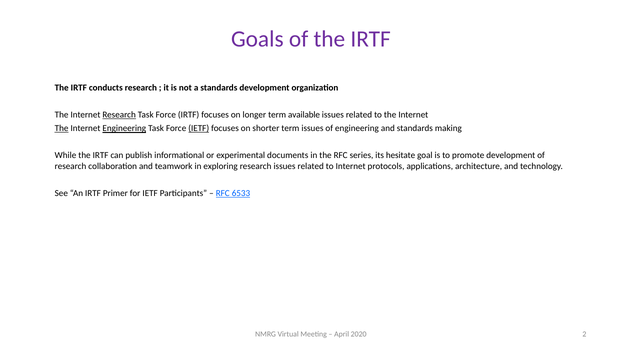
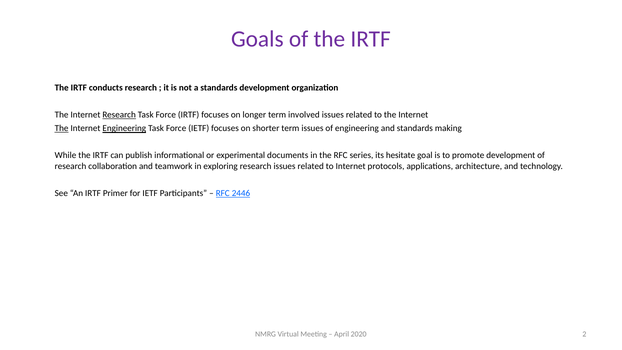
available: available -> involved
IETF at (199, 128) underline: present -> none
6533: 6533 -> 2446
